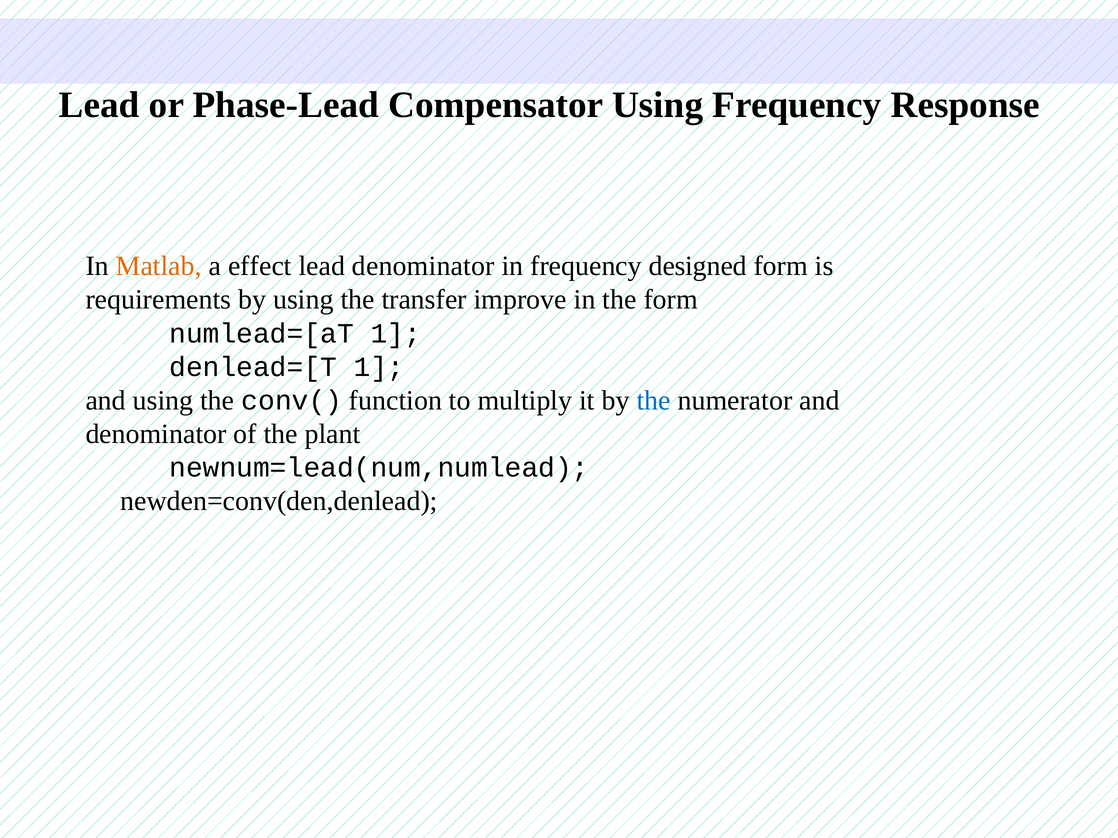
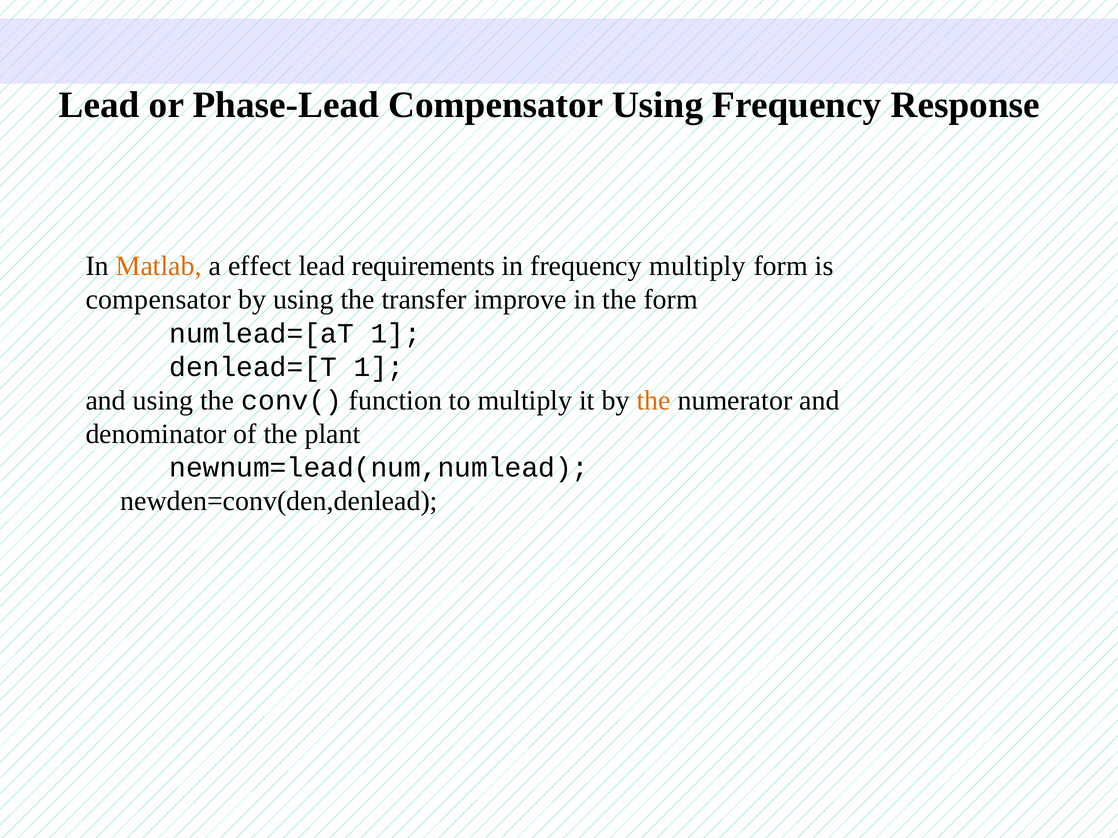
lead denominator: denominator -> requirements
frequency designed: designed -> multiply
requirements at (158, 300): requirements -> compensator
the at (654, 401) colour: blue -> orange
